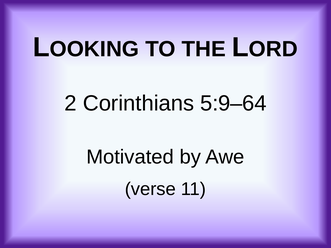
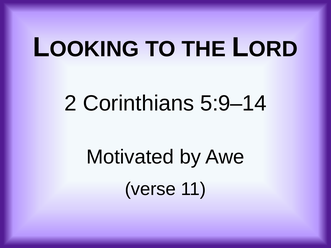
5:9–64: 5:9–64 -> 5:9–14
